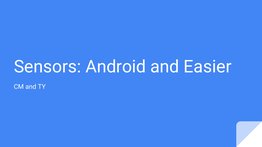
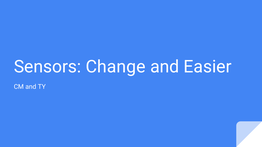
Android: Android -> Change
